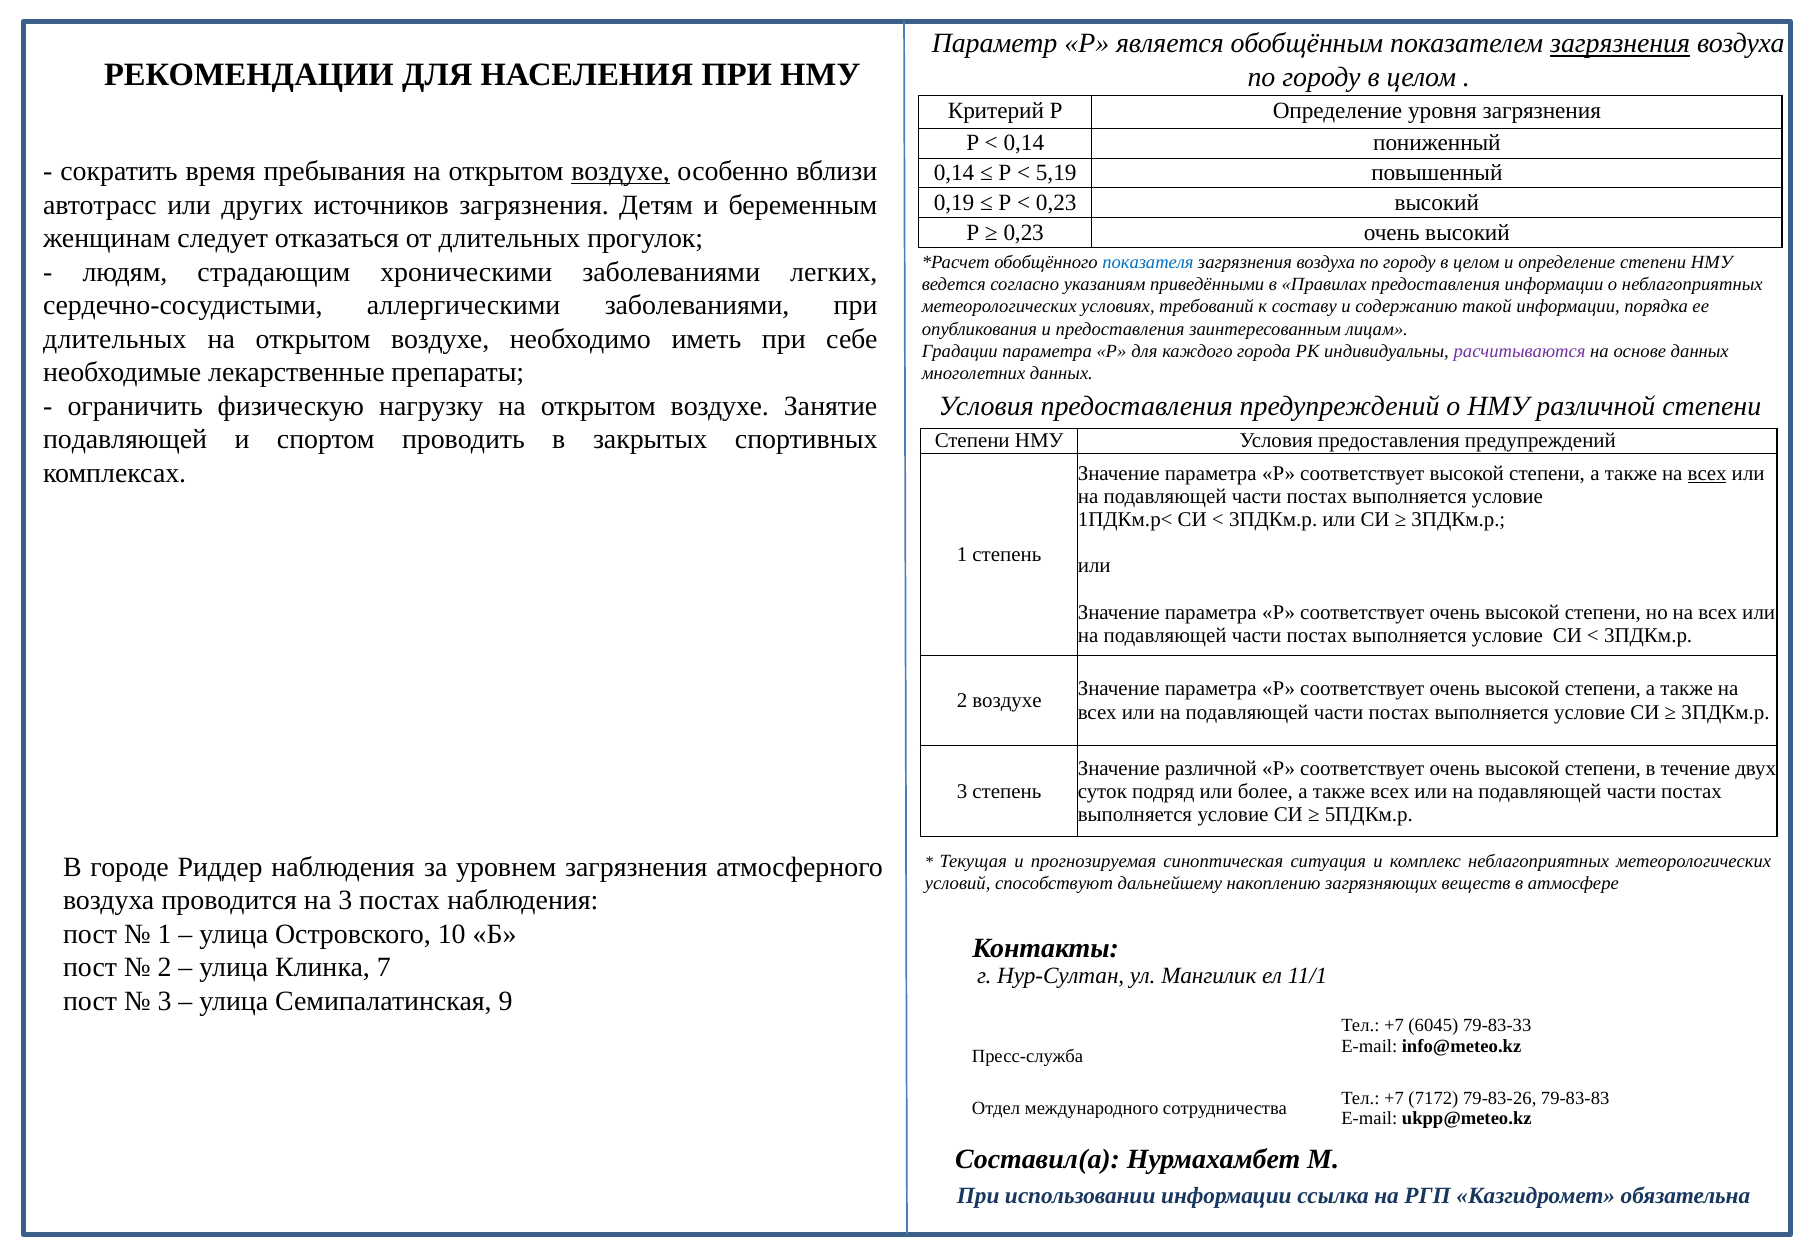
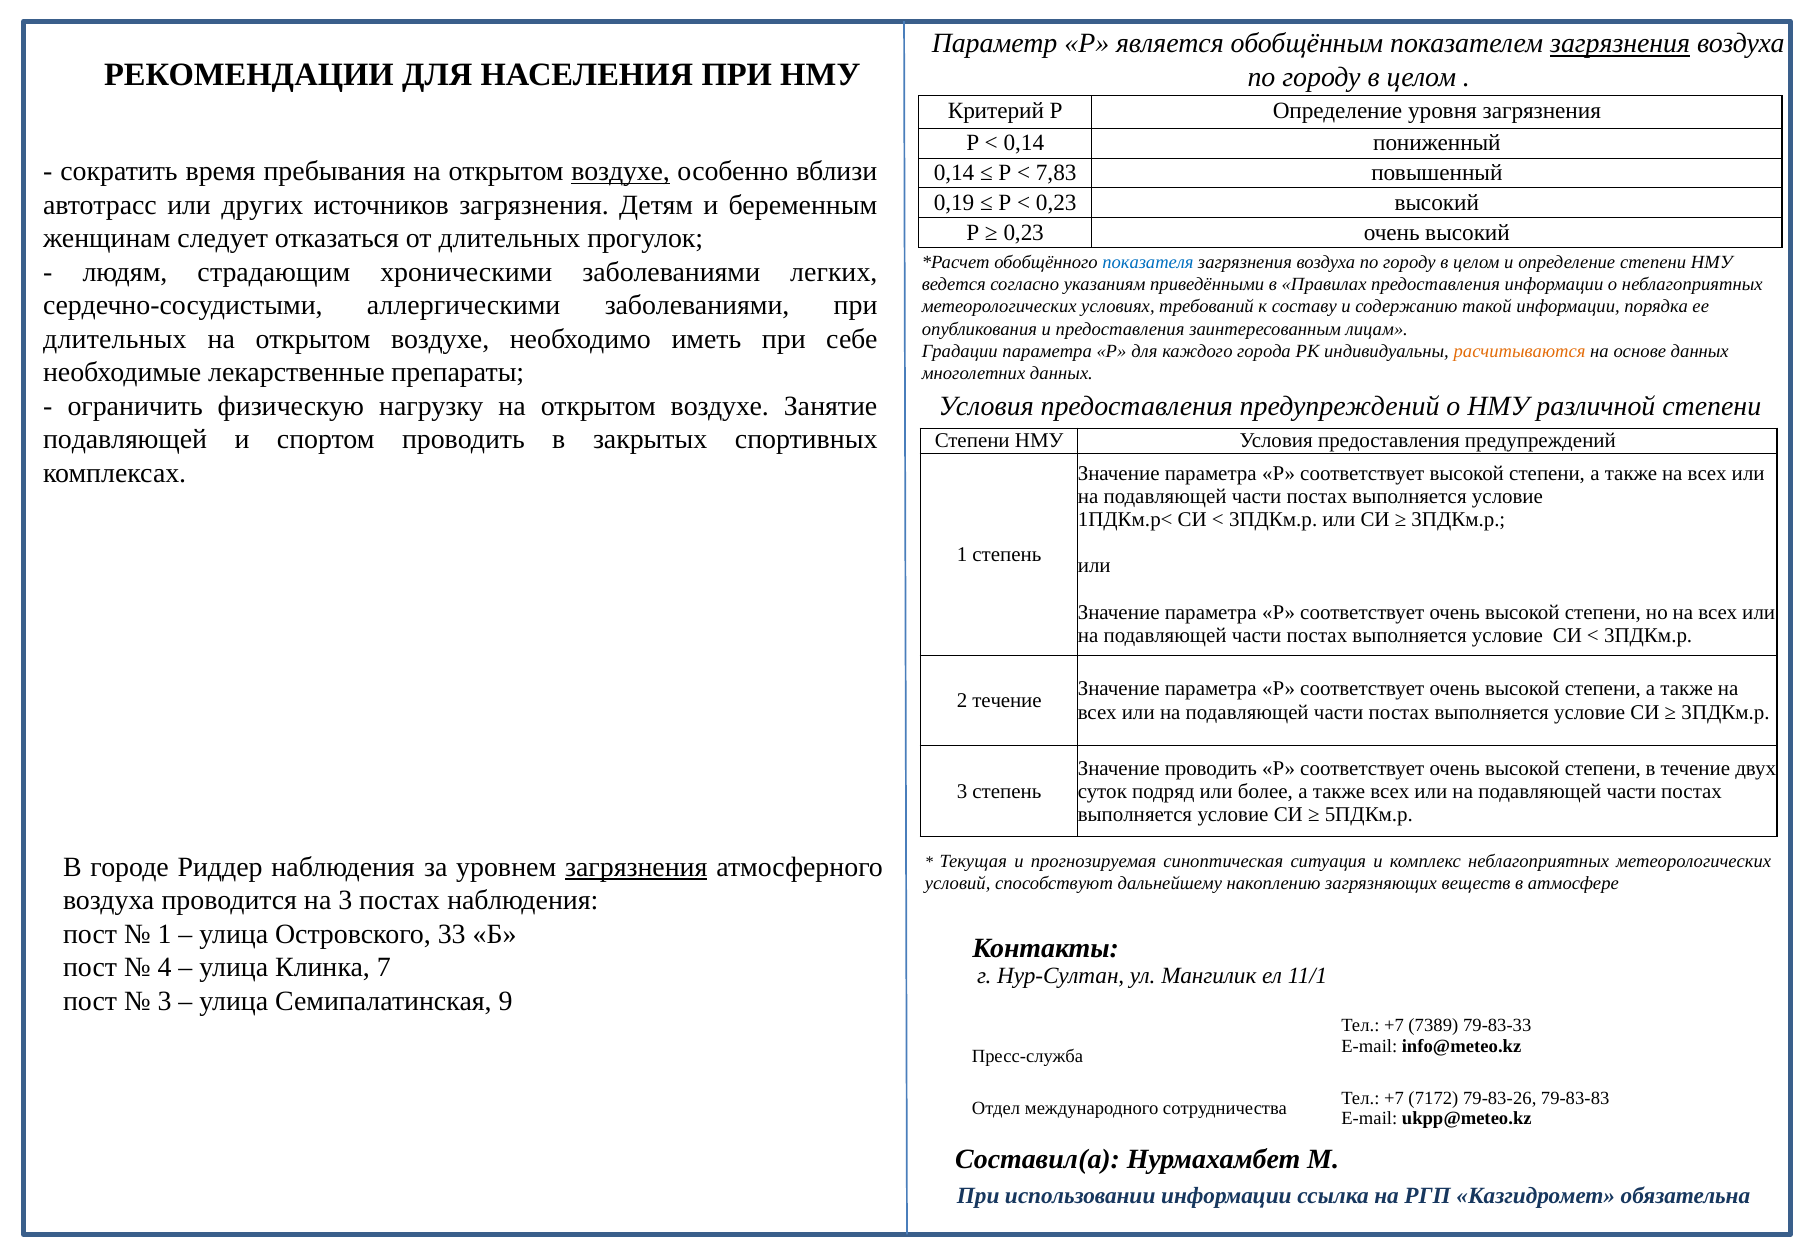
5,19: 5,19 -> 7,83
расчитываются colour: purple -> orange
всех at (1707, 473) underline: present -> none
2 воздухе: воздухе -> течение
Значение различной: различной -> проводить
загрязнения at (636, 867) underline: none -> present
10: 10 -> 33
2 at (164, 967): 2 -> 4
6045: 6045 -> 7389
